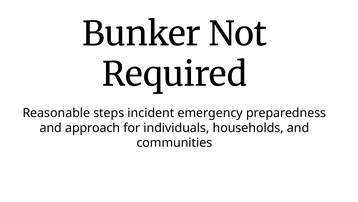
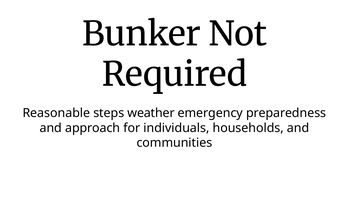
incident: incident -> weather
